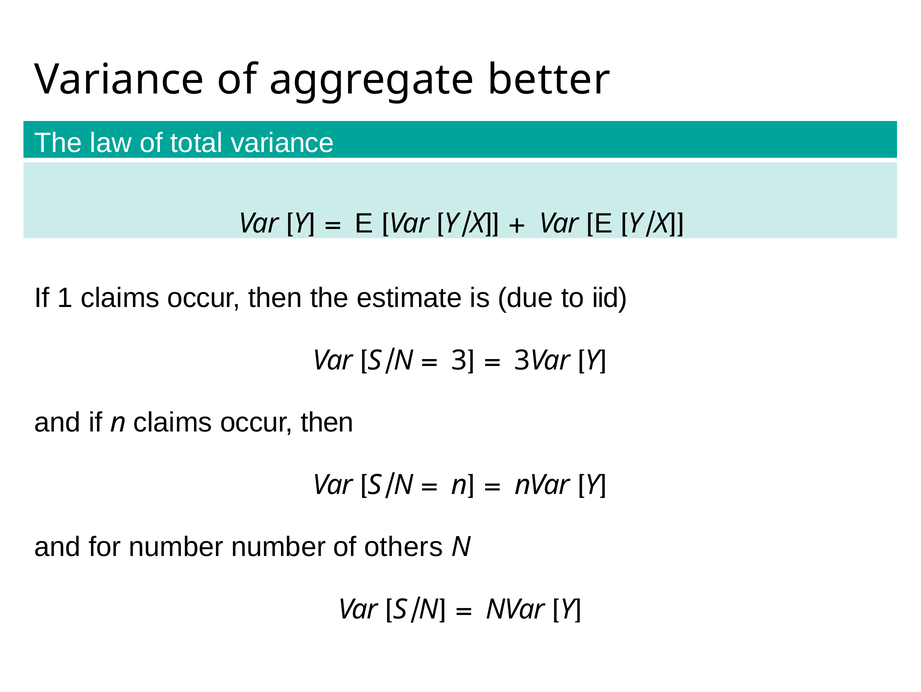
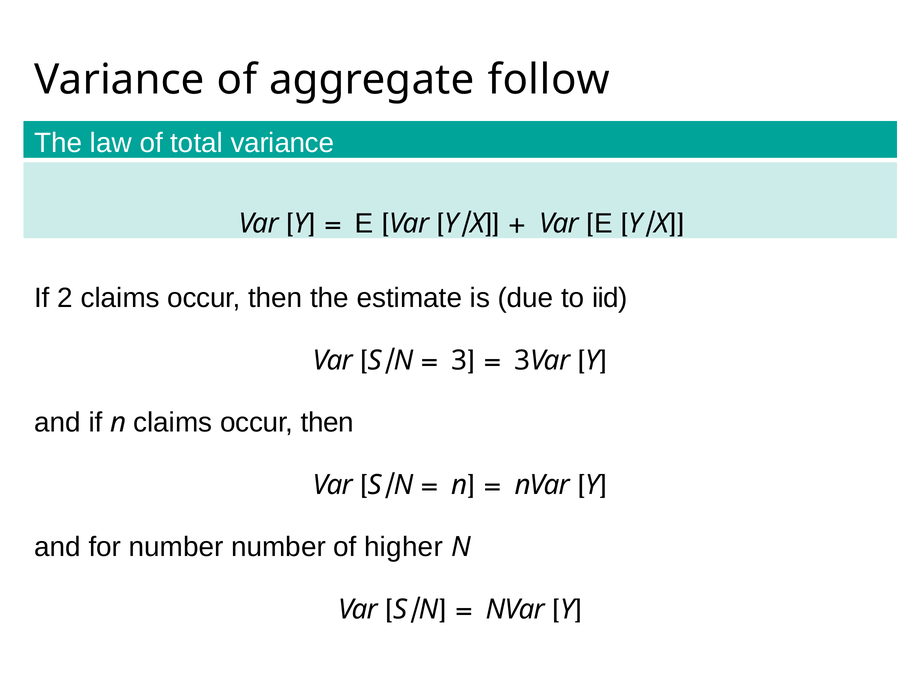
better: better -> follow
1: 1 -> 2
others: others -> higher
